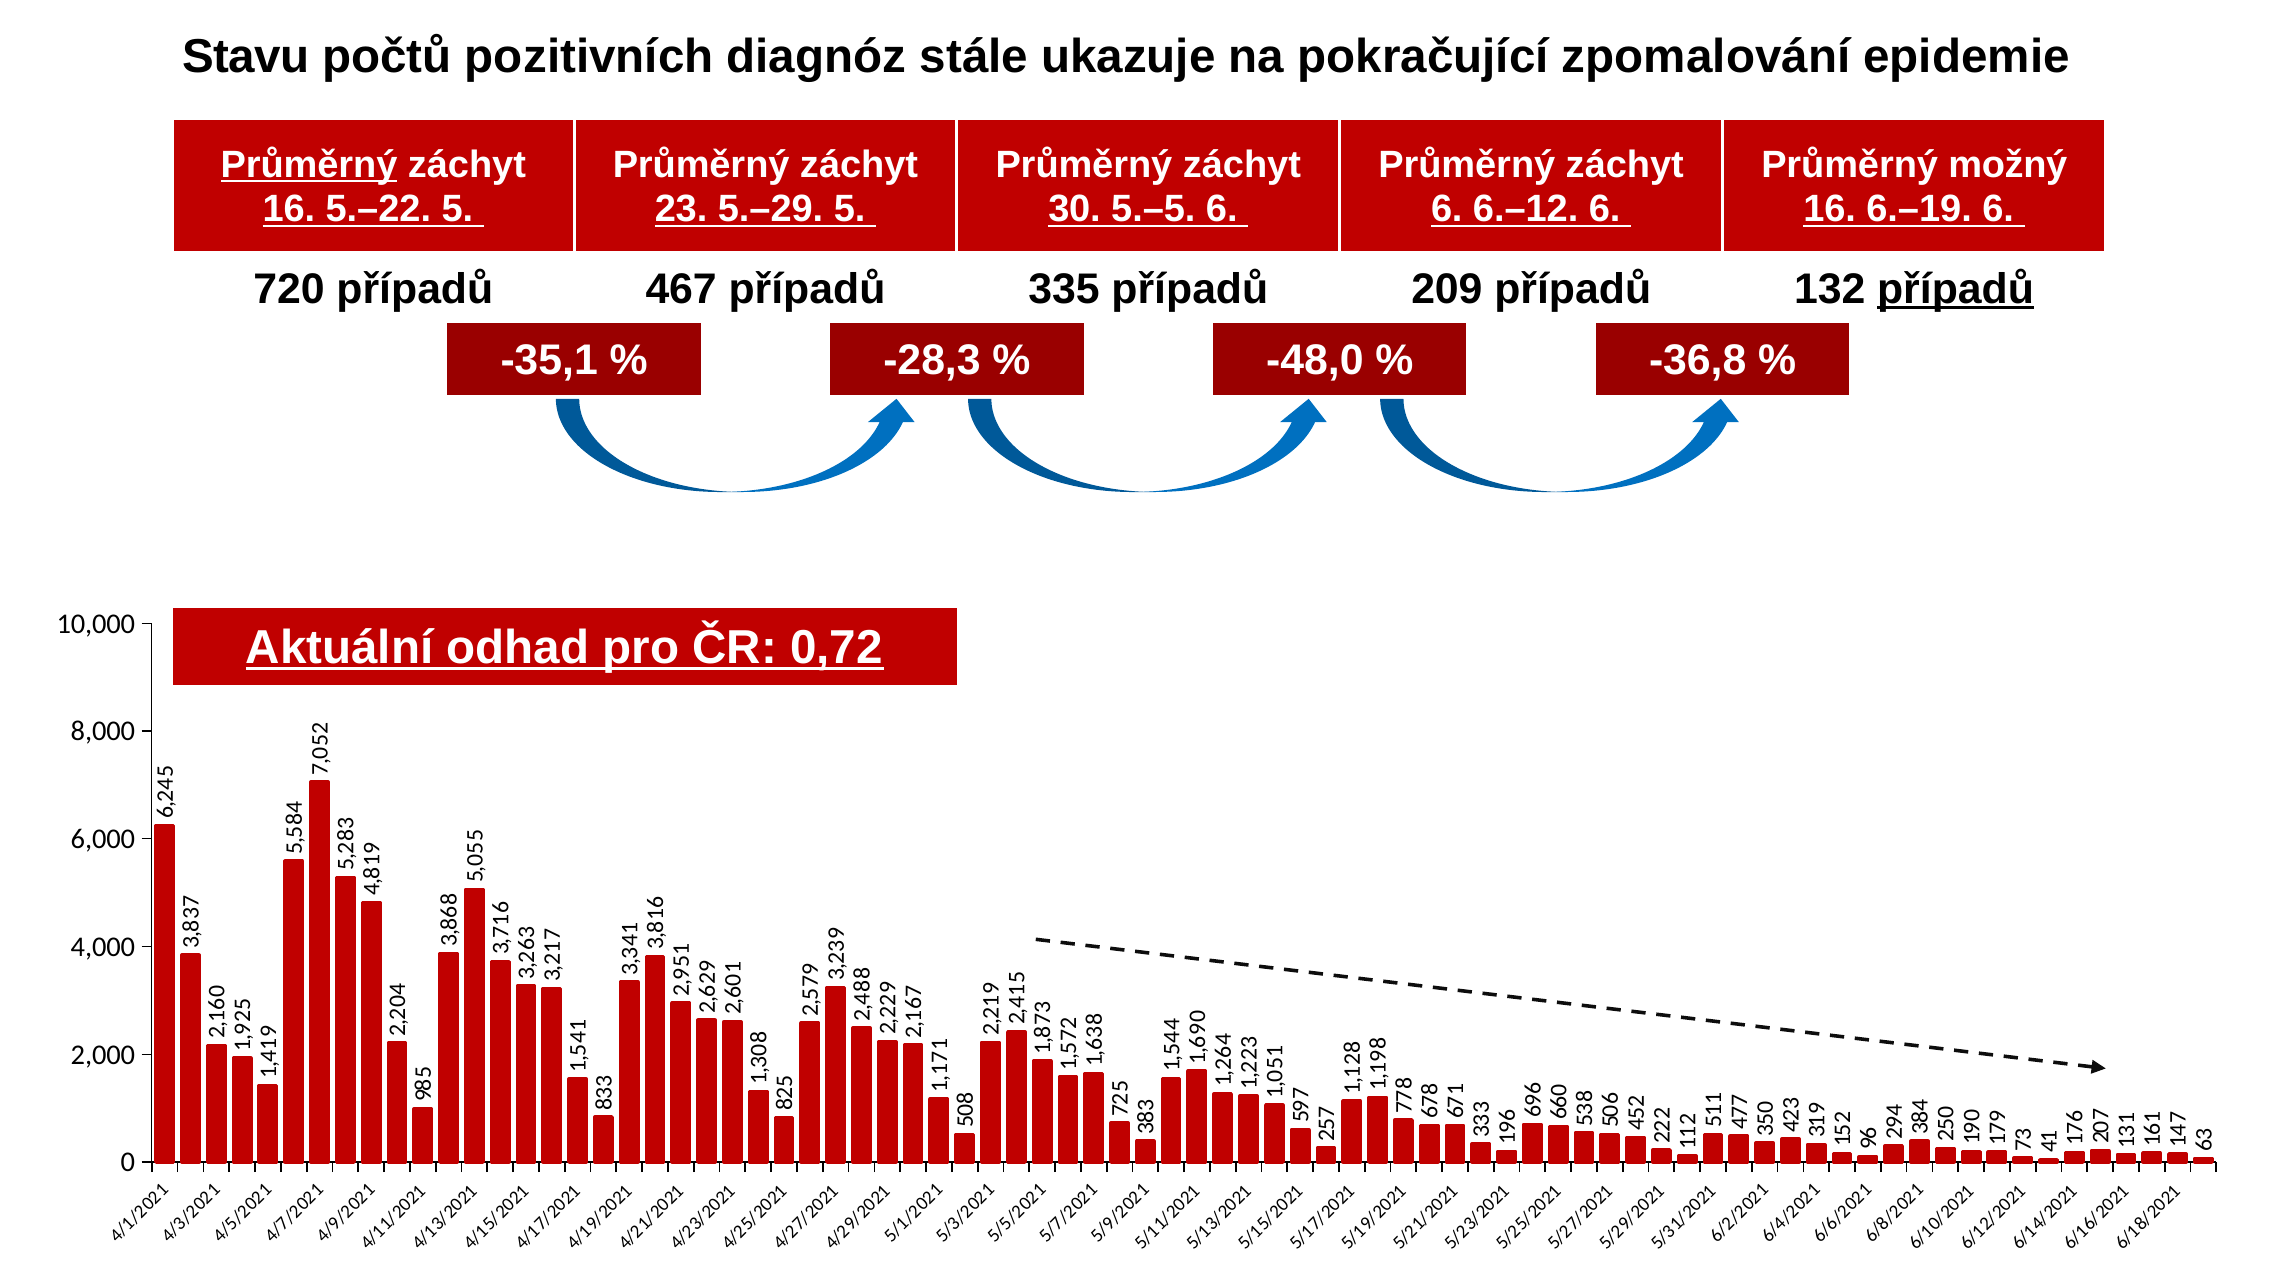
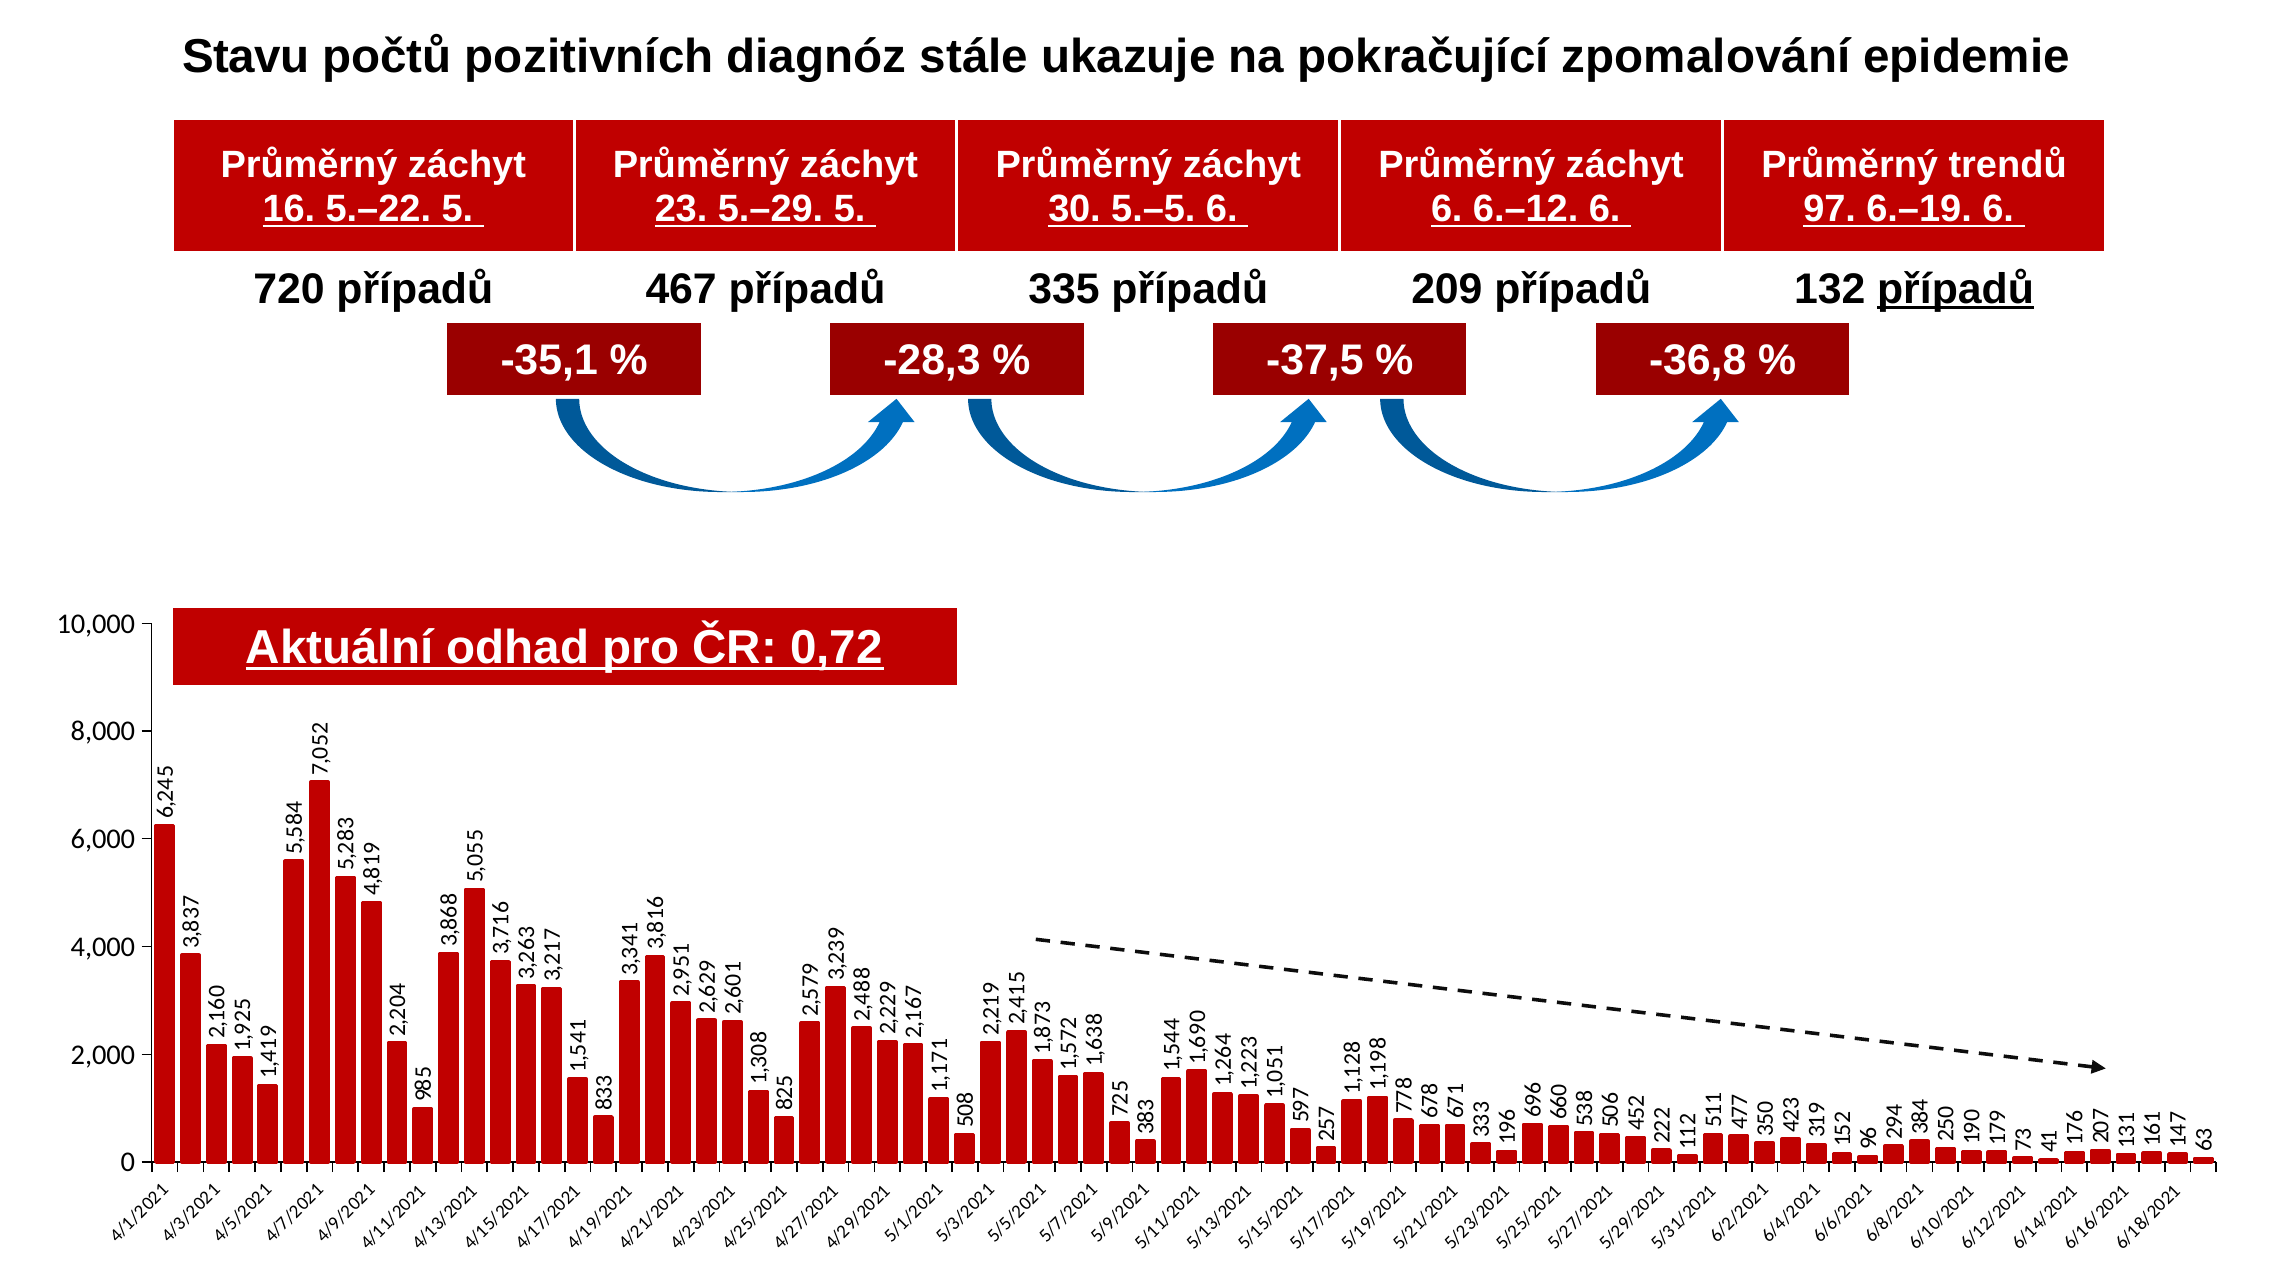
Průměrný at (309, 165) underline: present -> none
možný: možný -> trendů
6 16: 16 -> 97
-48,0: -48,0 -> -37,5
